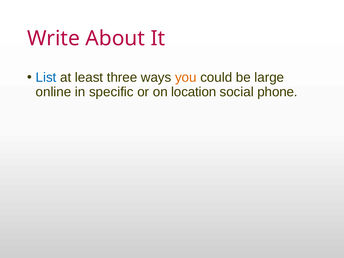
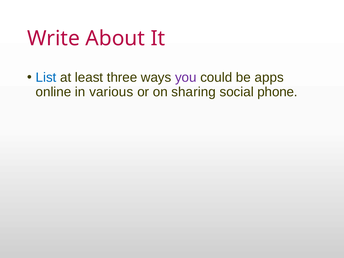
you colour: orange -> purple
large: large -> apps
specific: specific -> various
location: location -> sharing
